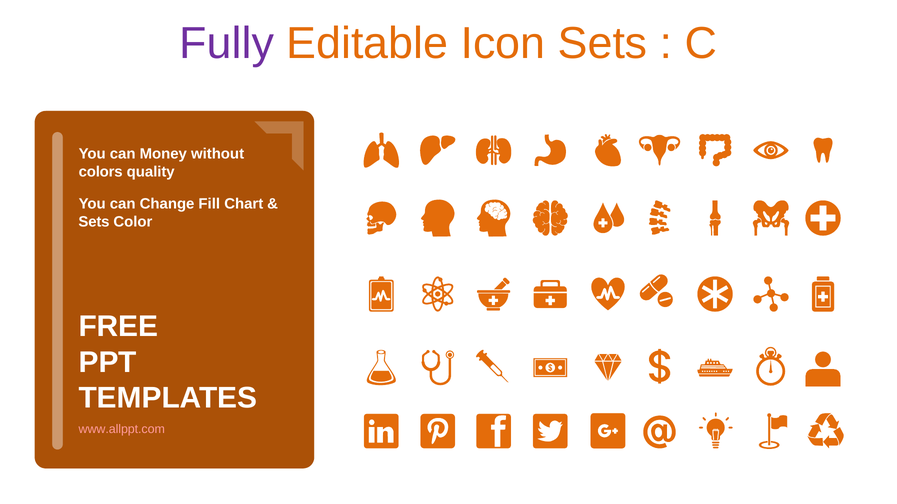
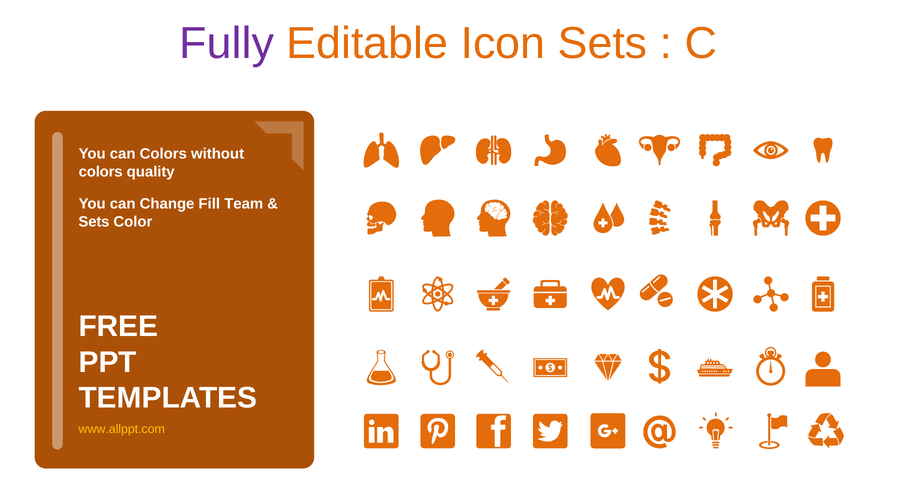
can Money: Money -> Colors
Chart: Chart -> Team
www.allppt.com colour: pink -> yellow
